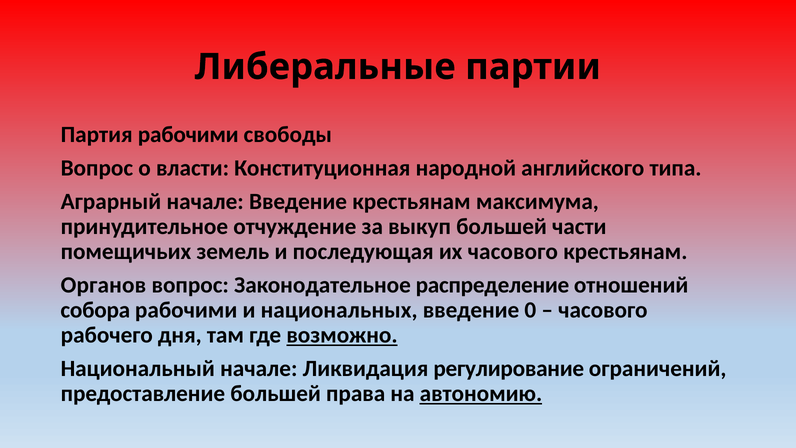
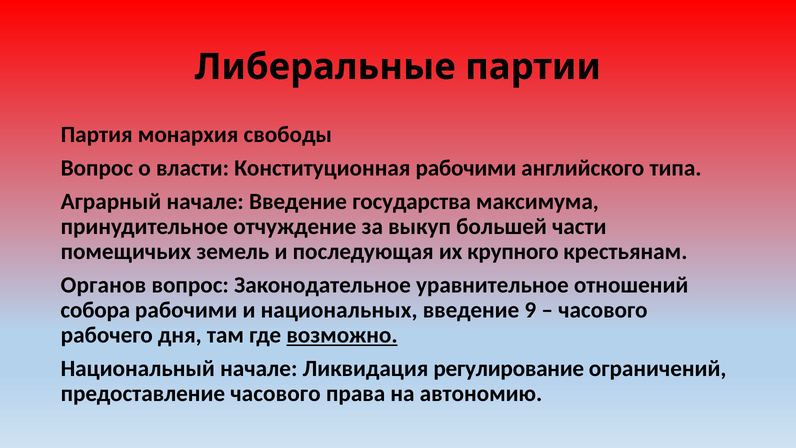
Партия рабочими: рабочими -> монархия
Конституционная народной: народной -> рабочими
Введение крестьянам: крестьянам -> государства
их часового: часового -> крупного
распределение: распределение -> уравнительное
0: 0 -> 9
предоставление большей: большей -> часового
автономию underline: present -> none
